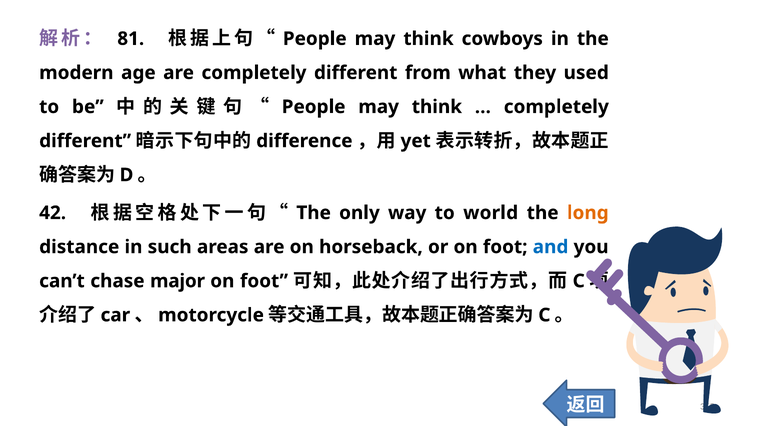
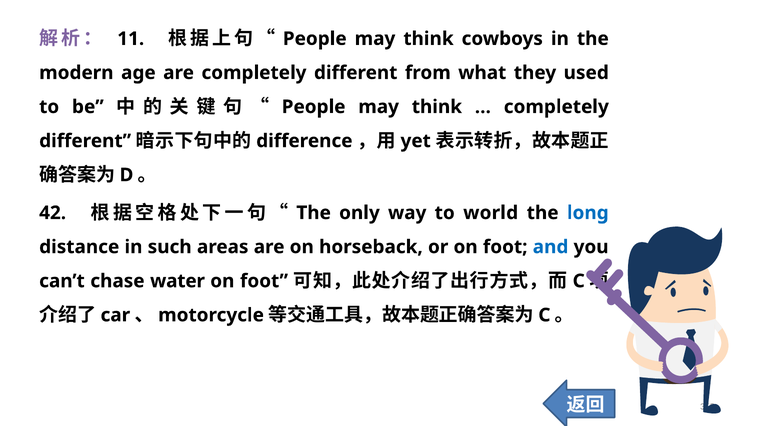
81: 81 -> 11
long colour: orange -> blue
major: major -> water
